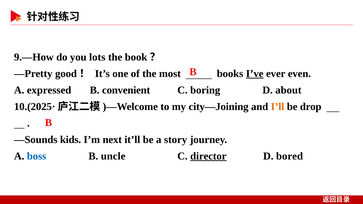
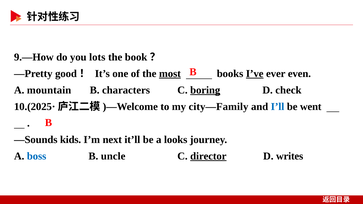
most underline: none -> present
expressed: expressed -> mountain
convenient: convenient -> characters
boring underline: none -> present
about: about -> check
city—Joining: city—Joining -> city—Family
I’ll colour: orange -> blue
drop: drop -> went
story: story -> looks
bored: bored -> writes
